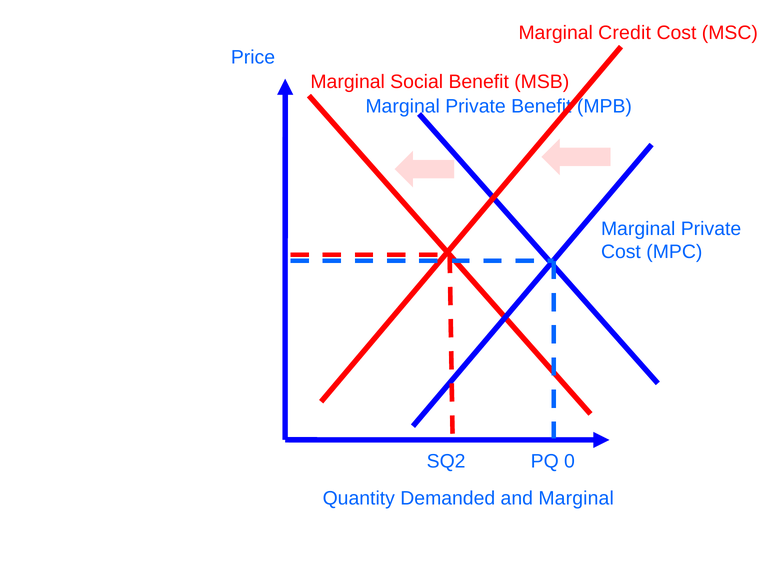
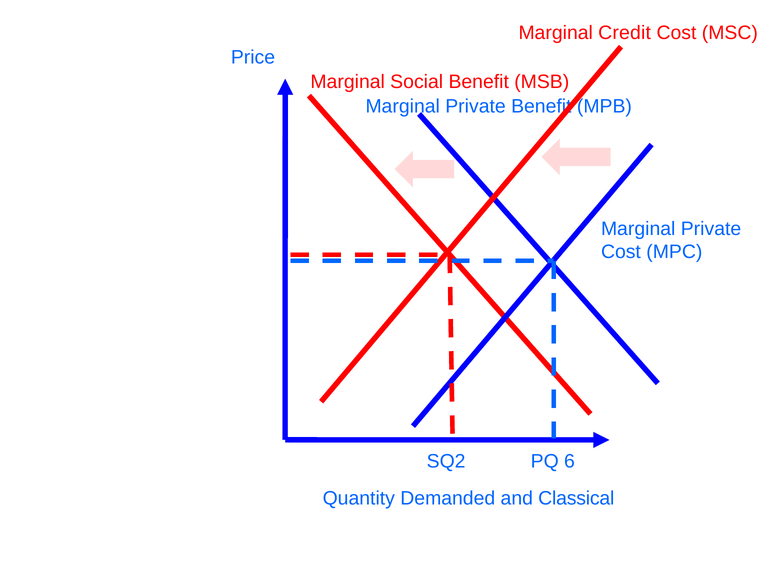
0: 0 -> 6
and Marginal: Marginal -> Classical
